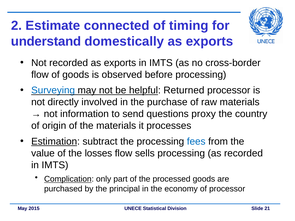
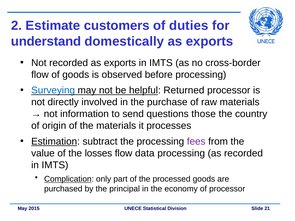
connected: connected -> customers
timing: timing -> duties
proxy: proxy -> those
fees colour: blue -> purple
sells: sells -> data
